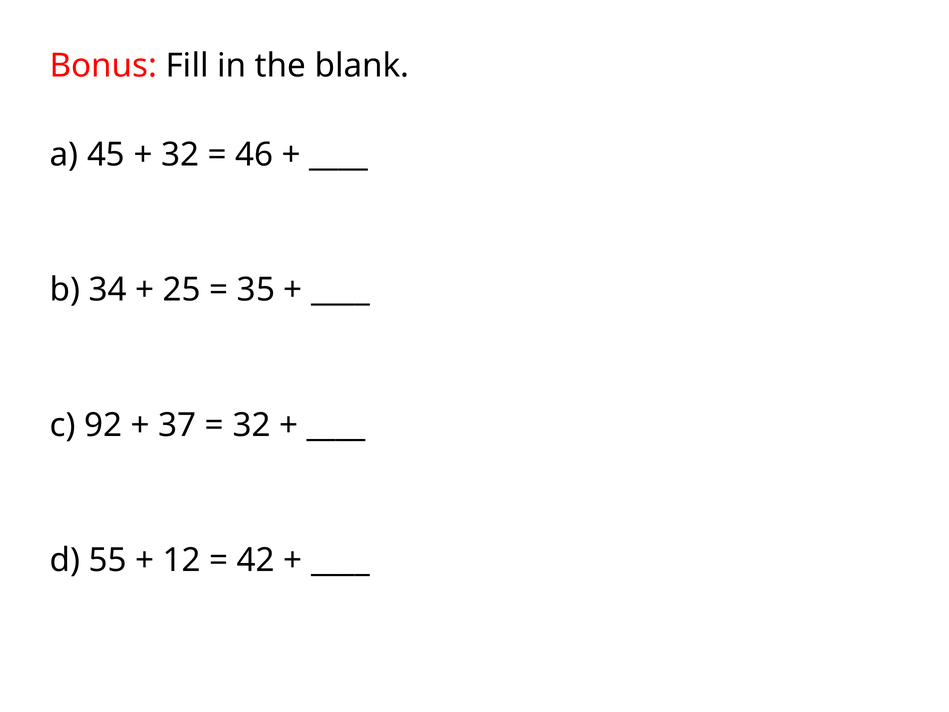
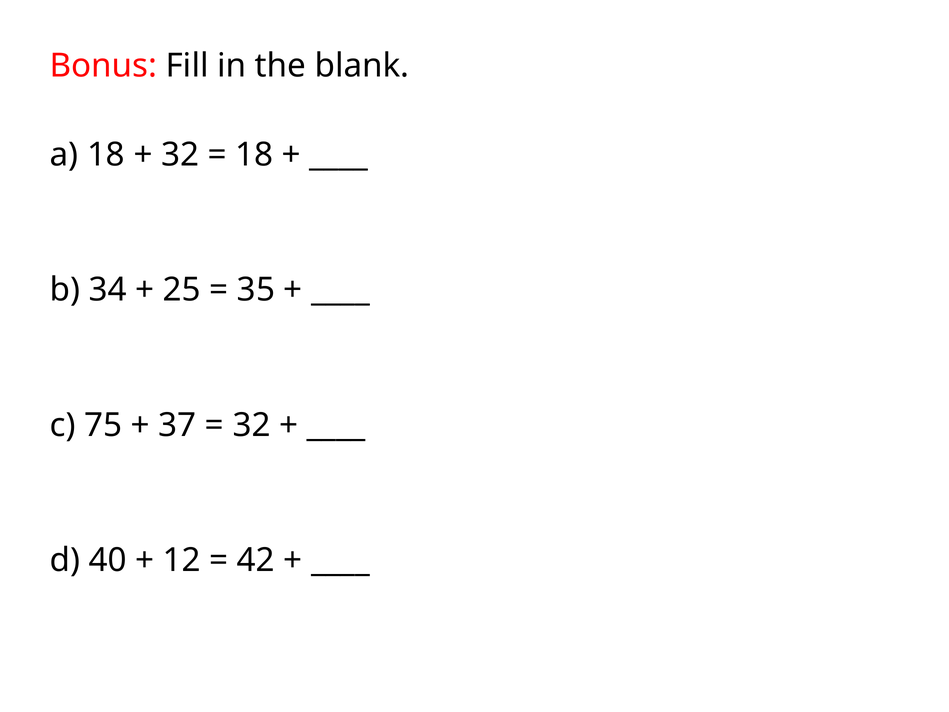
a 45: 45 -> 18
46 at (254, 155): 46 -> 18
92: 92 -> 75
55: 55 -> 40
